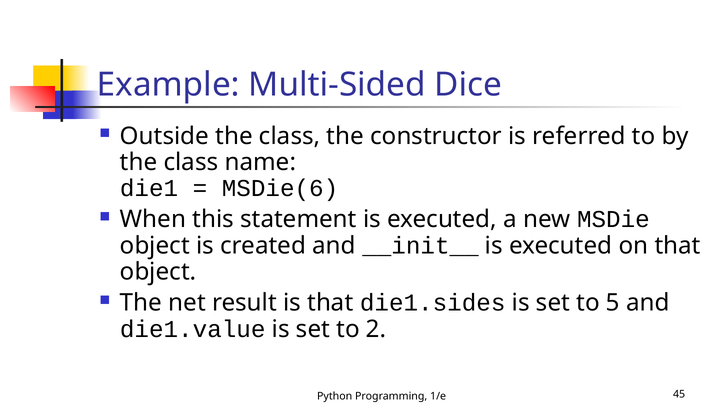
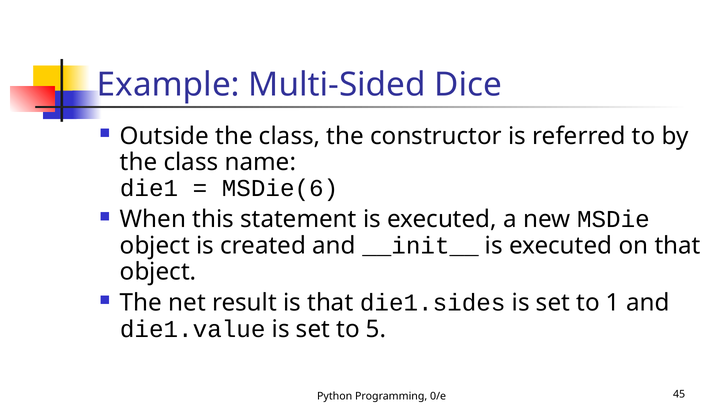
5: 5 -> 1
2: 2 -> 5
1/e: 1/e -> 0/e
